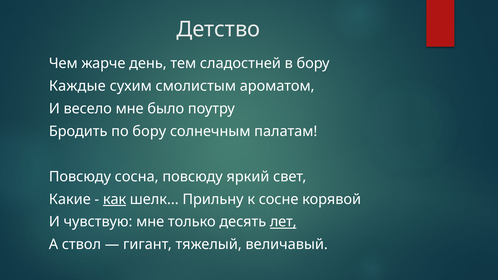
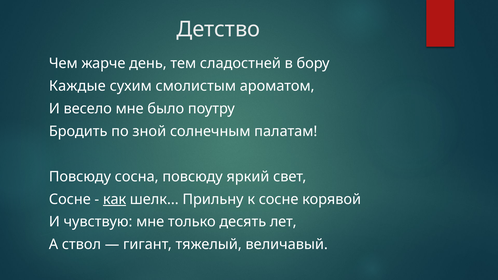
по бору: бору -> зной
Какие at (70, 199): Какие -> Сосне
лет underline: present -> none
